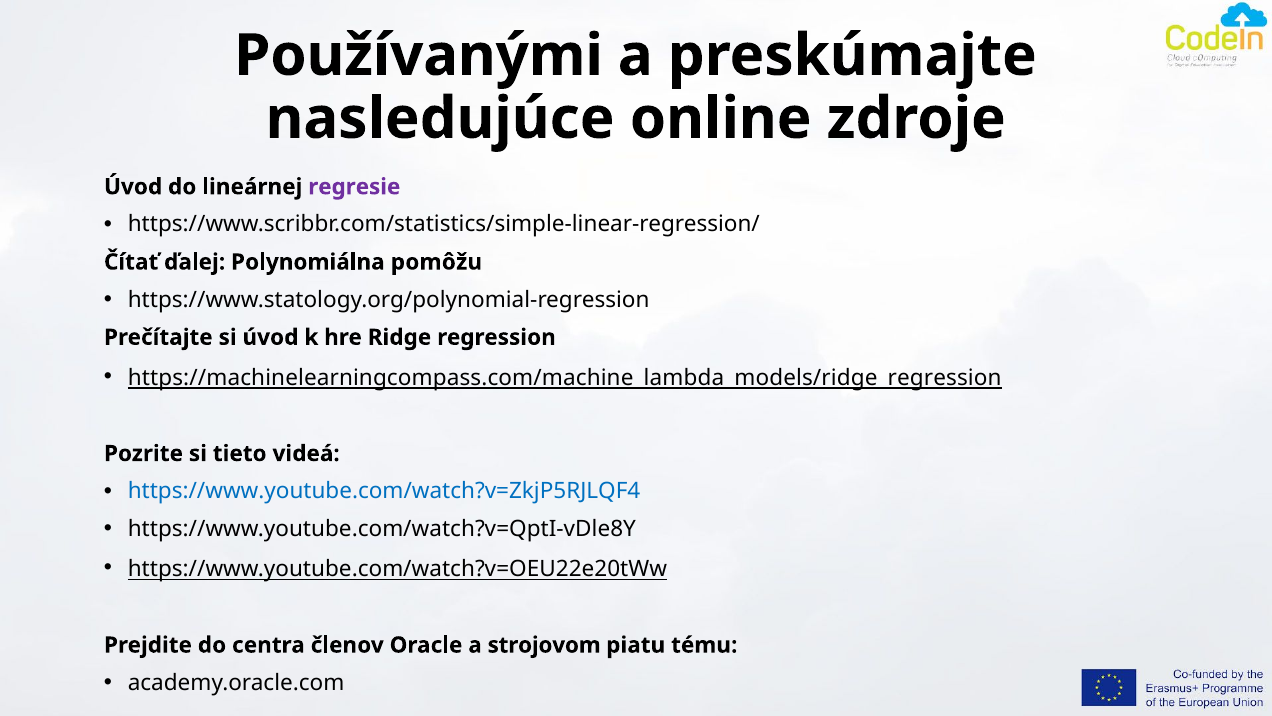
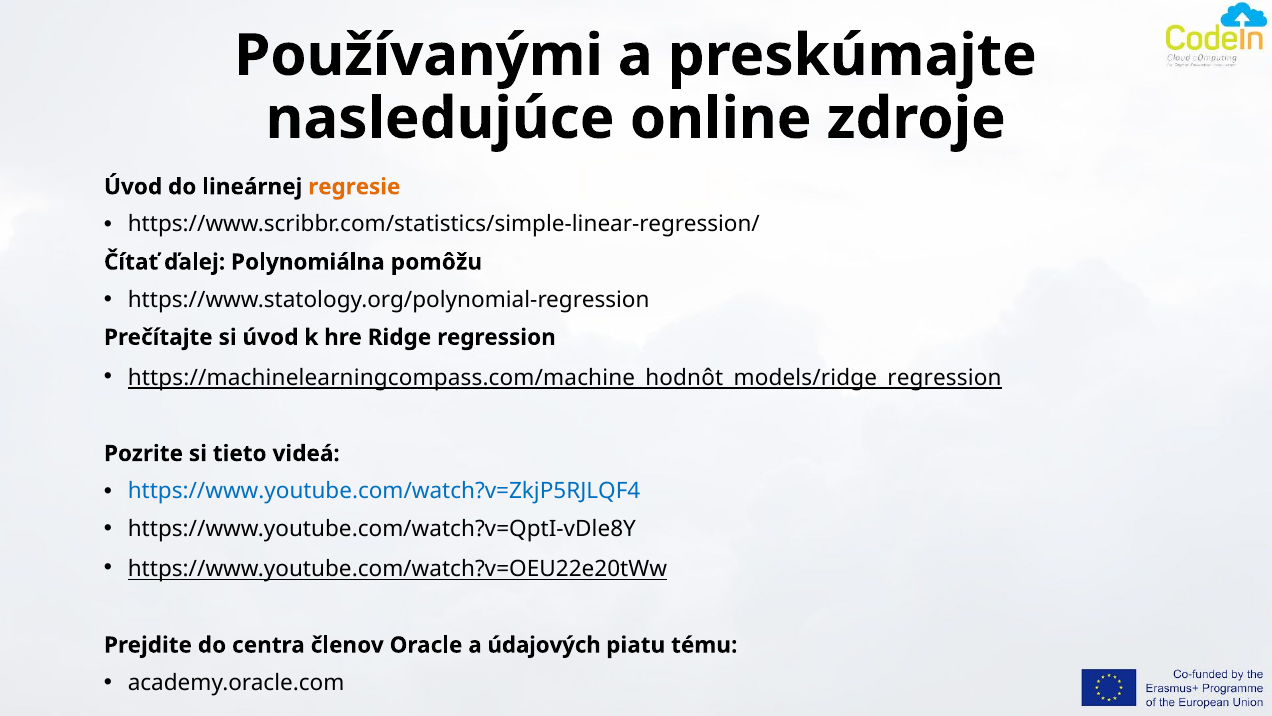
regresie colour: purple -> orange
https://machinelearningcompass.com/machine_lambda_models/ridge_regression: https://machinelearningcompass.com/machine_lambda_models/ridge_regression -> https://machinelearningcompass.com/machine_hodnôt_models/ridge_regression
strojovom: strojovom -> údajových
